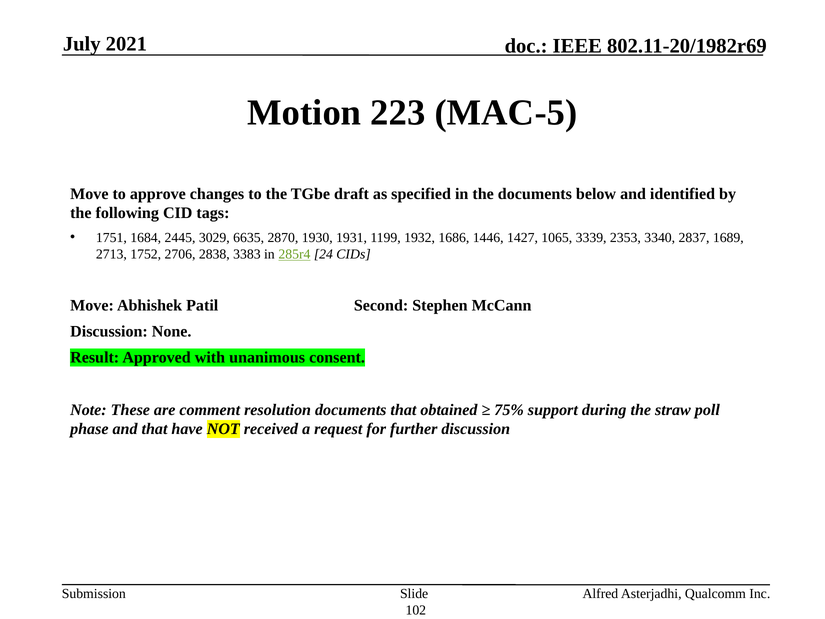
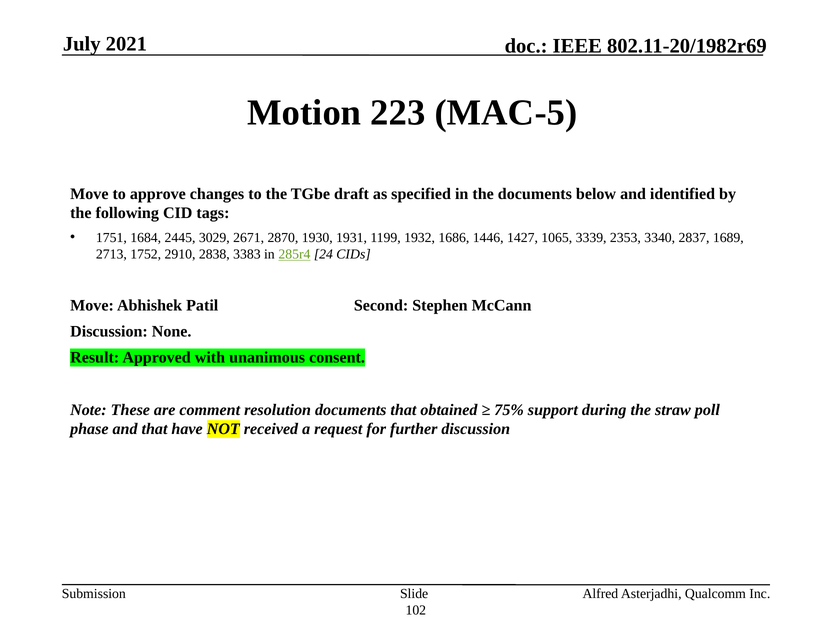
6635: 6635 -> 2671
2706: 2706 -> 2910
